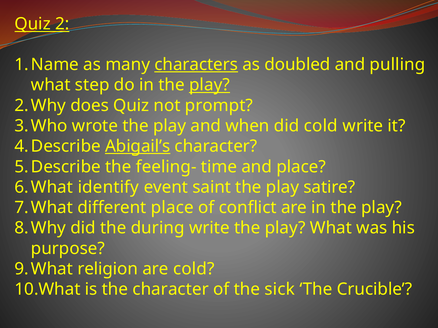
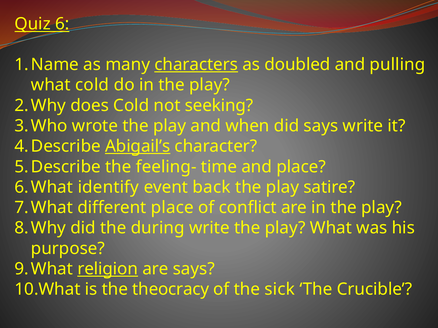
2: 2 -> 6
what step: step -> cold
play at (209, 85) underline: present -> none
does Quiz: Quiz -> Cold
prompt: prompt -> seeking
did cold: cold -> says
saint: saint -> back
religion underline: none -> present
are cold: cold -> says
the character: character -> theocracy
